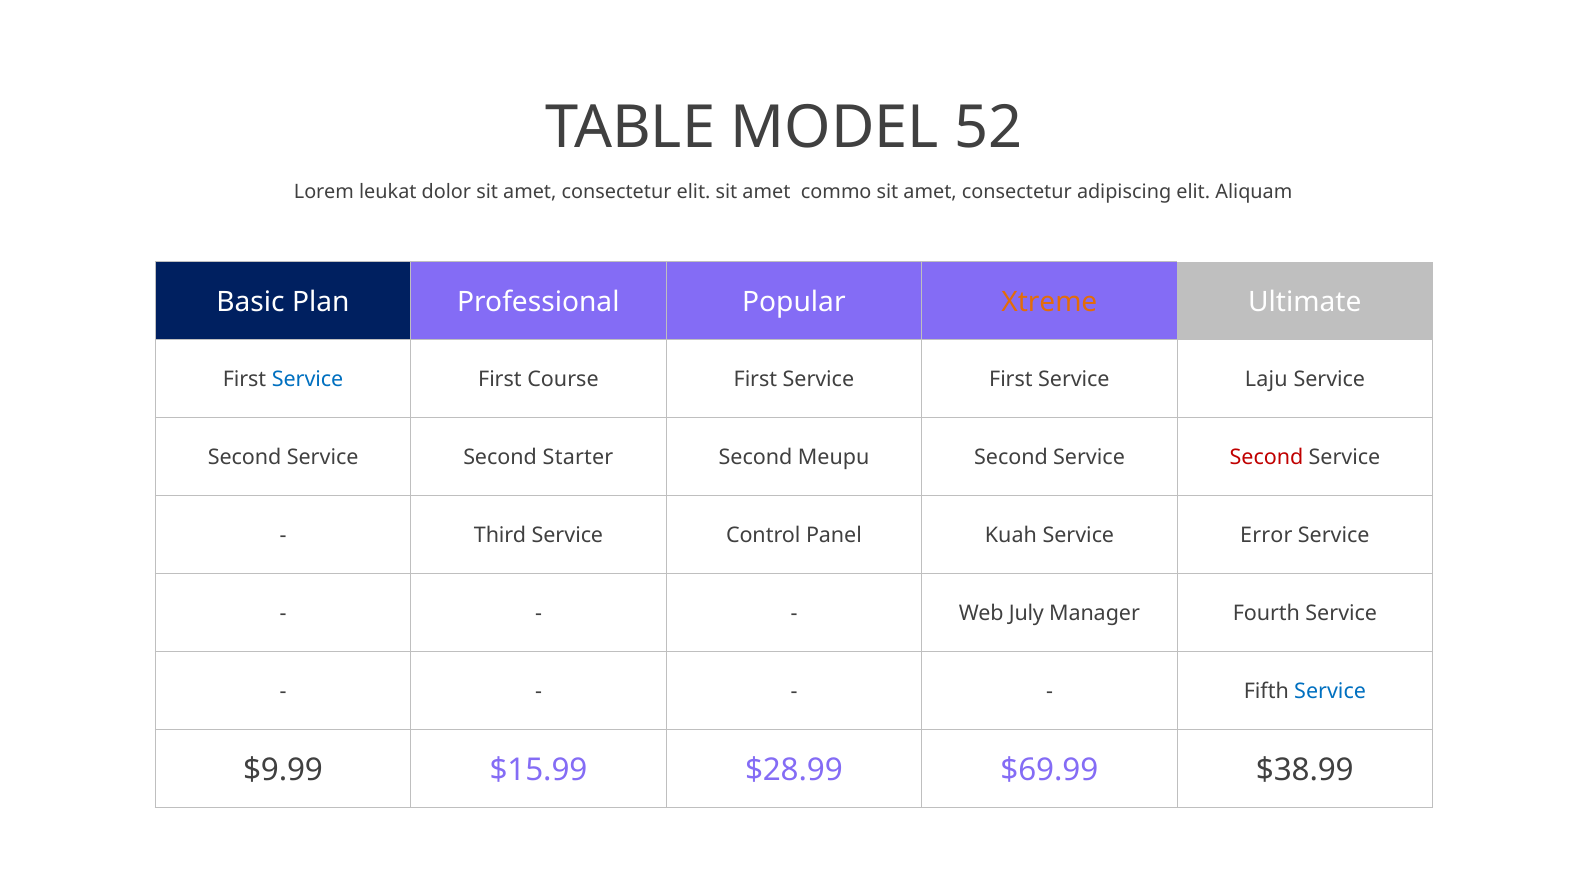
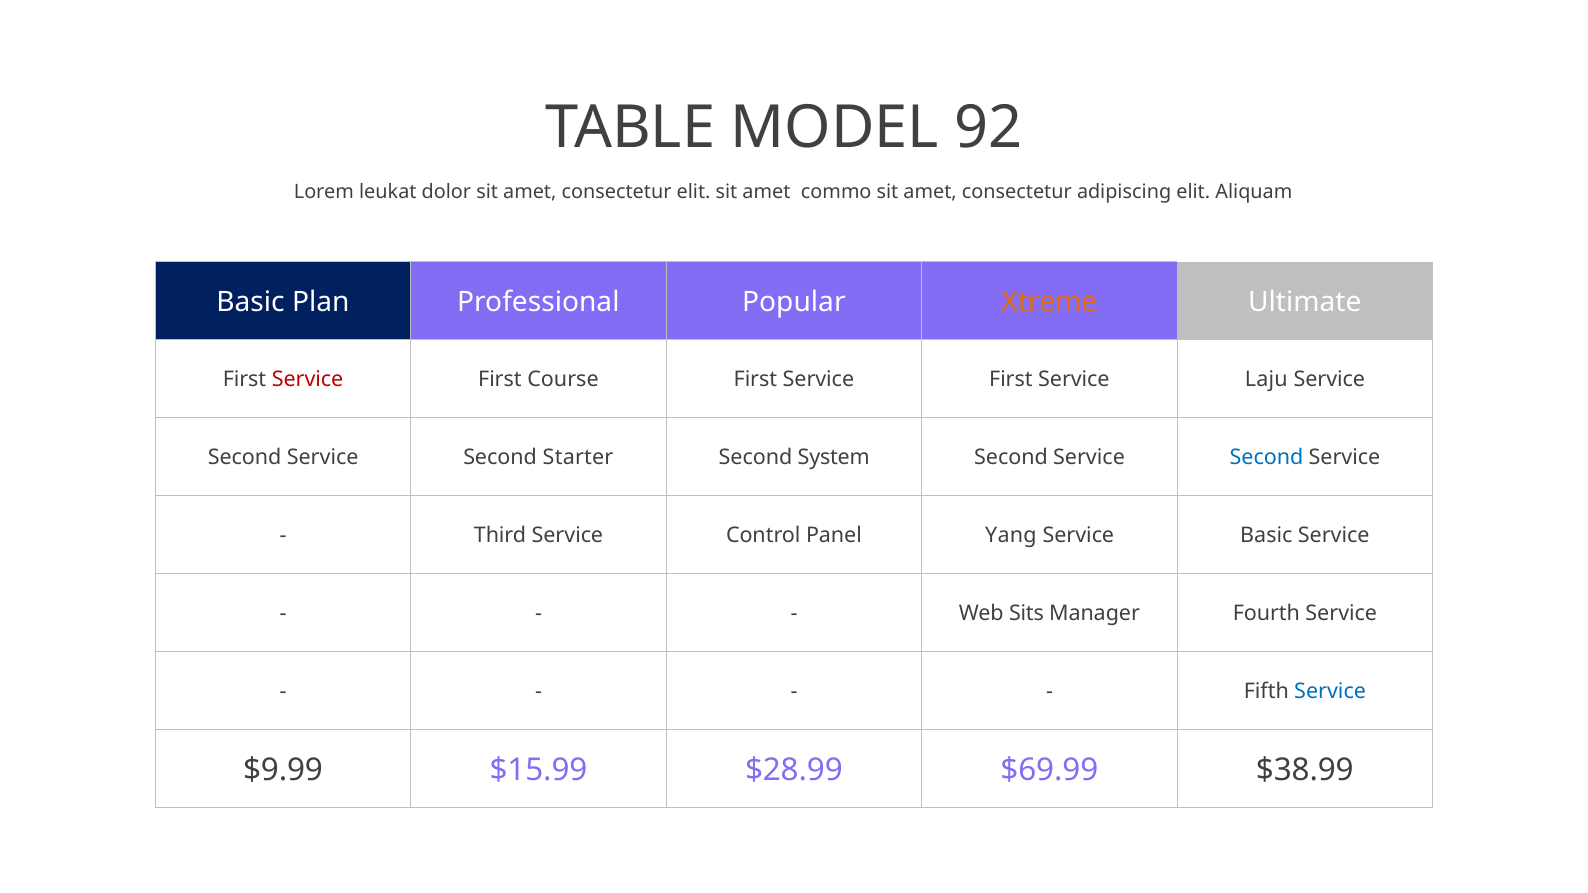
52: 52 -> 92
Service at (308, 380) colour: blue -> red
Meupu: Meupu -> System
Second at (1266, 458) colour: red -> blue
Kuah: Kuah -> Yang
Service Error: Error -> Basic
July: July -> Sits
